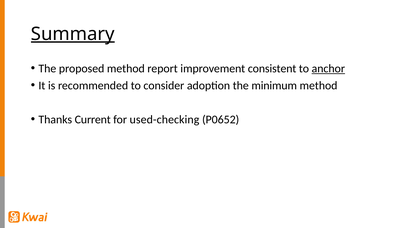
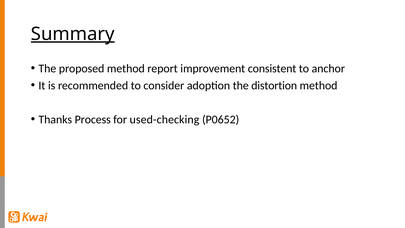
anchor underline: present -> none
minimum: minimum -> distortion
Current: Current -> Process
